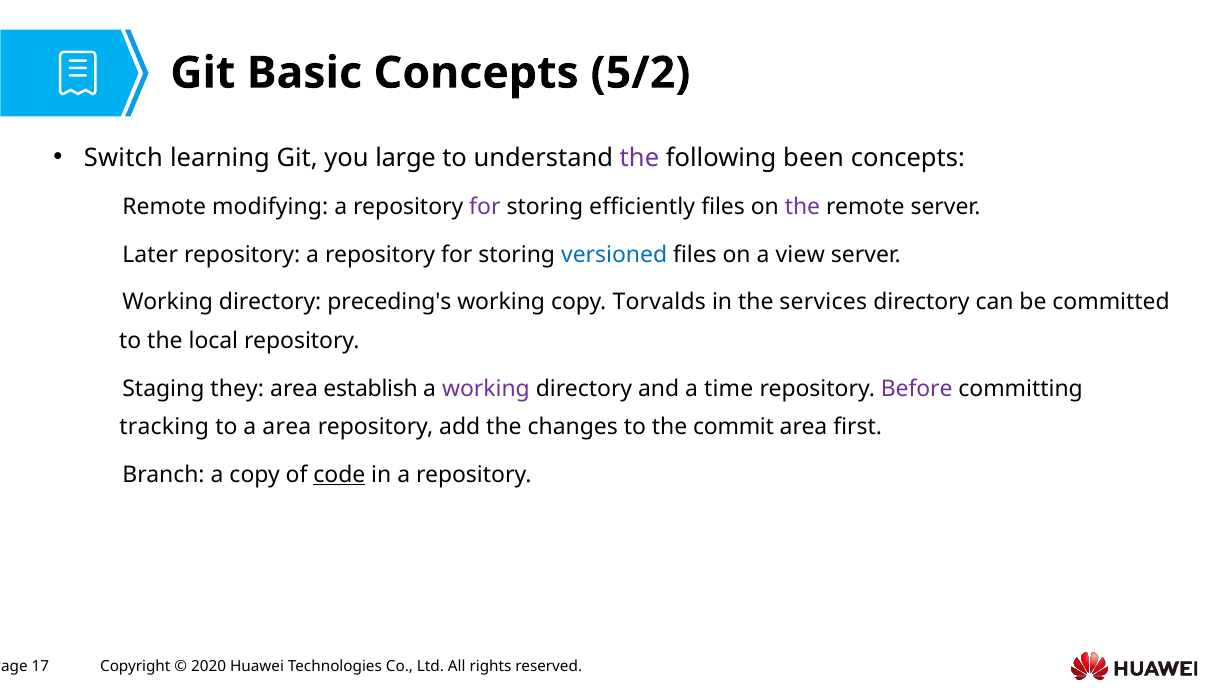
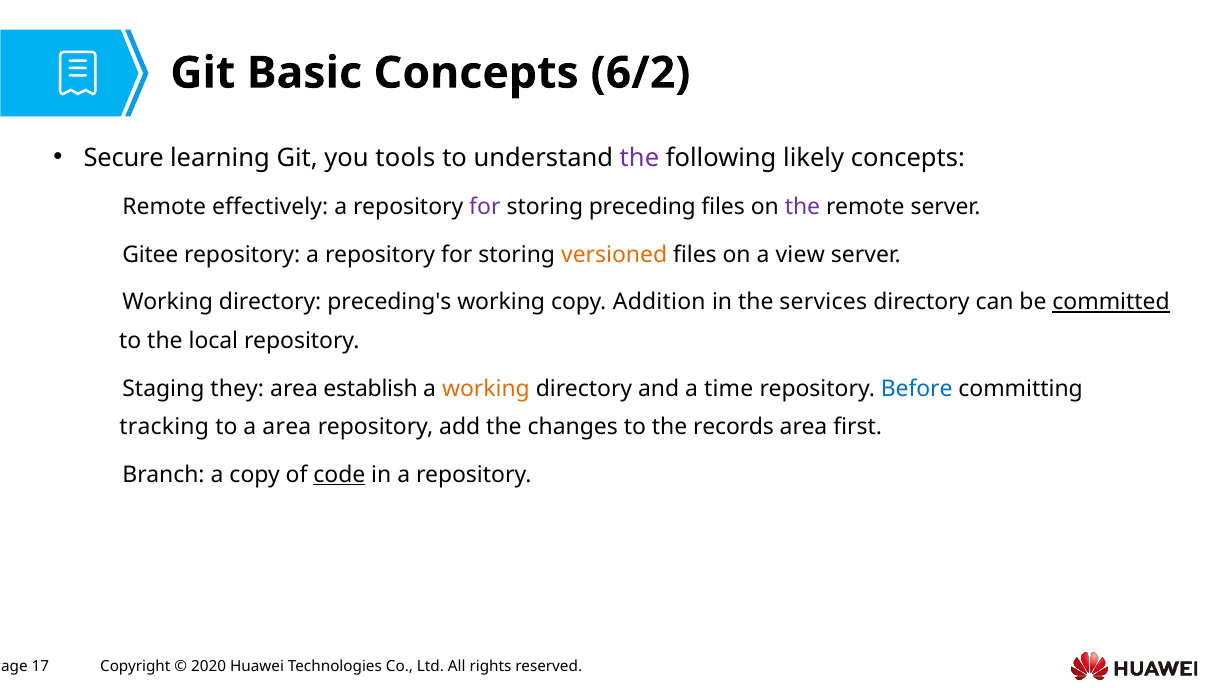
5/2: 5/2 -> 6/2
Switch: Switch -> Secure
large: large -> tools
been: been -> likely
modifying: modifying -> effectively
efficiently: efficiently -> preceding
Later: Later -> Gitee
versioned colour: blue -> orange
Torvalds: Torvalds -> Addition
committed underline: none -> present
working at (486, 389) colour: purple -> orange
Before colour: purple -> blue
commit: commit -> records
